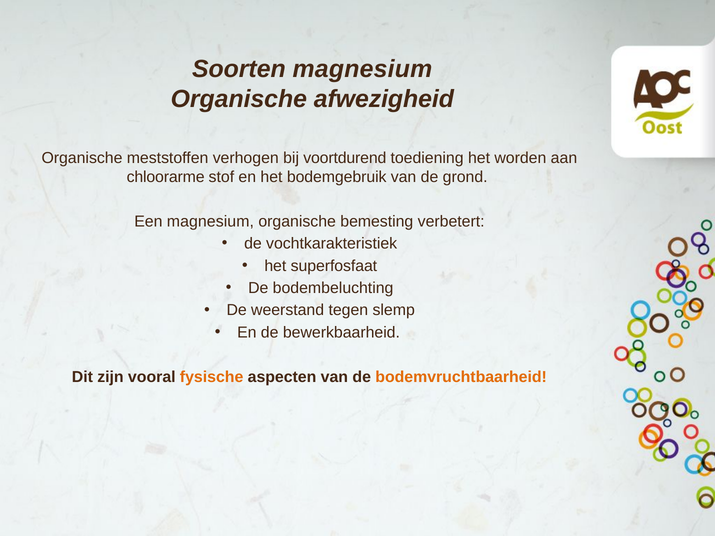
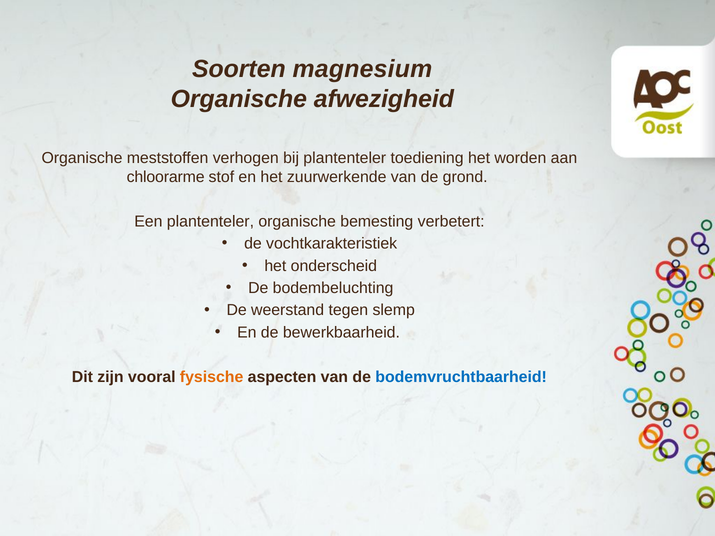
bij voortdurend: voortdurend -> plantenteler
bodemgebruik: bodemgebruik -> zuurwerkende
Een magnesium: magnesium -> plantenteler
superfosfaat: superfosfaat -> onderscheid
bodemvruchtbaarheid colour: orange -> blue
